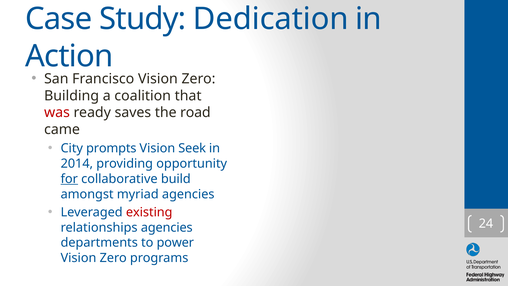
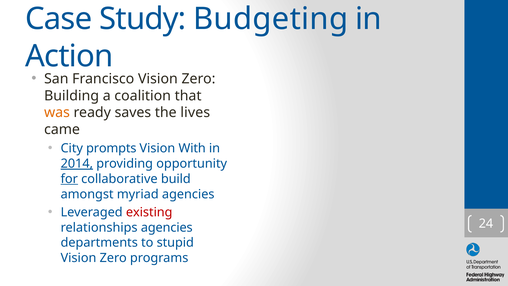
Dedication: Dedication -> Budgeting
was colour: red -> orange
road: road -> lives
Seek: Seek -> With
2014 underline: none -> present
power: power -> stupid
